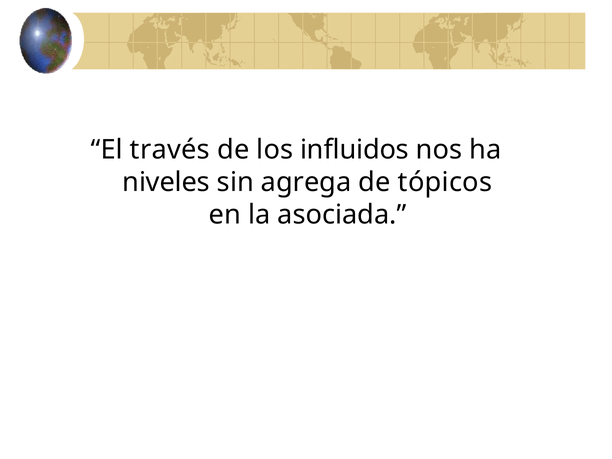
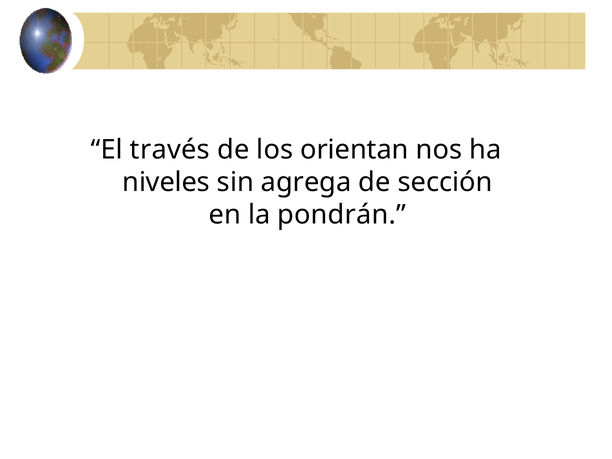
influidos: influidos -> orientan
tópicos: tópicos -> sección
asociada: asociada -> pondrán
